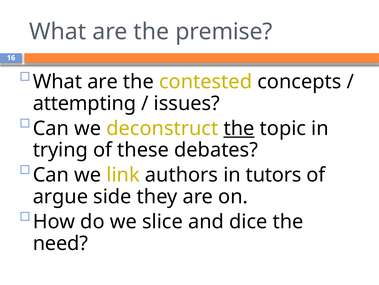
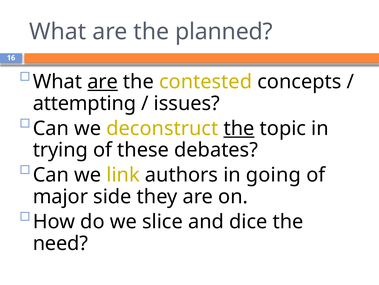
premise: premise -> planned
are at (103, 82) underline: none -> present
tutors: tutors -> going
argue: argue -> major
